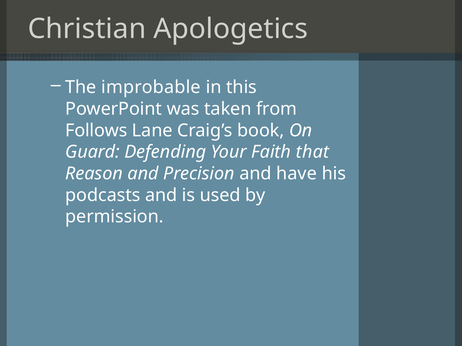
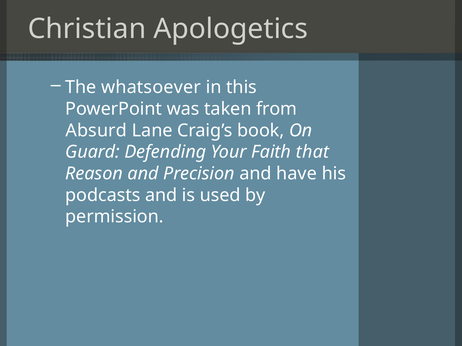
improbable: improbable -> whatsoever
Follows: Follows -> Absurd
